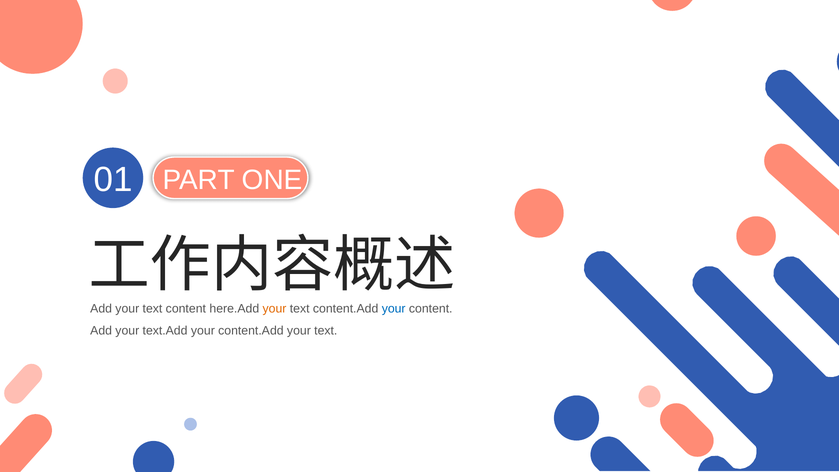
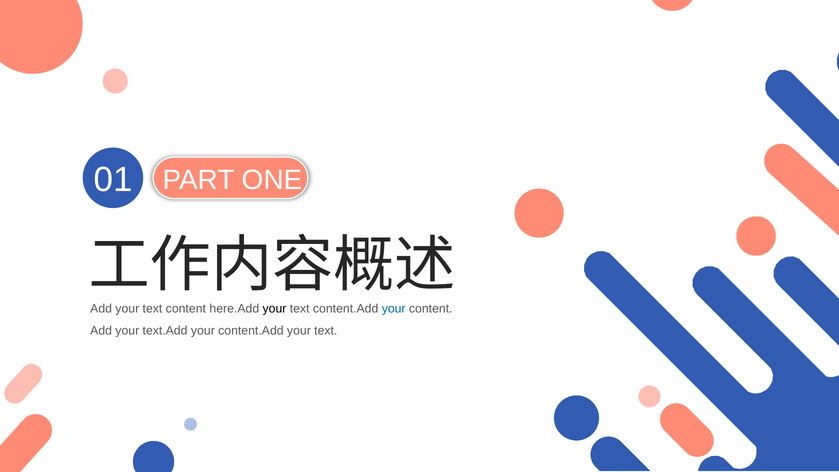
your at (274, 309) colour: orange -> black
